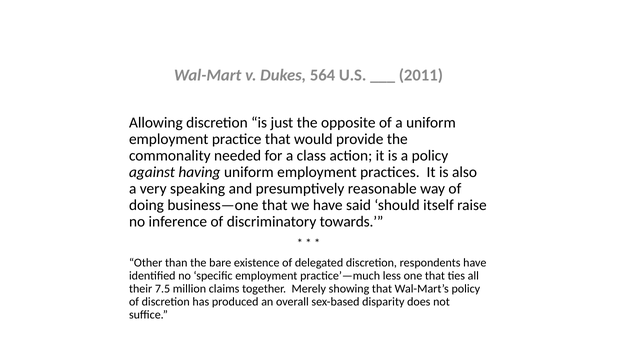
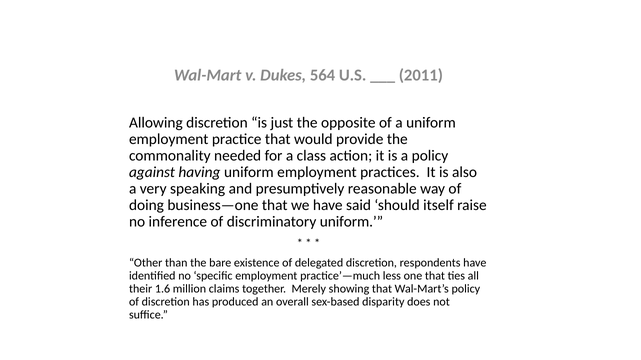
discriminatory towards: towards -> uniform
7.5: 7.5 -> 1.6
